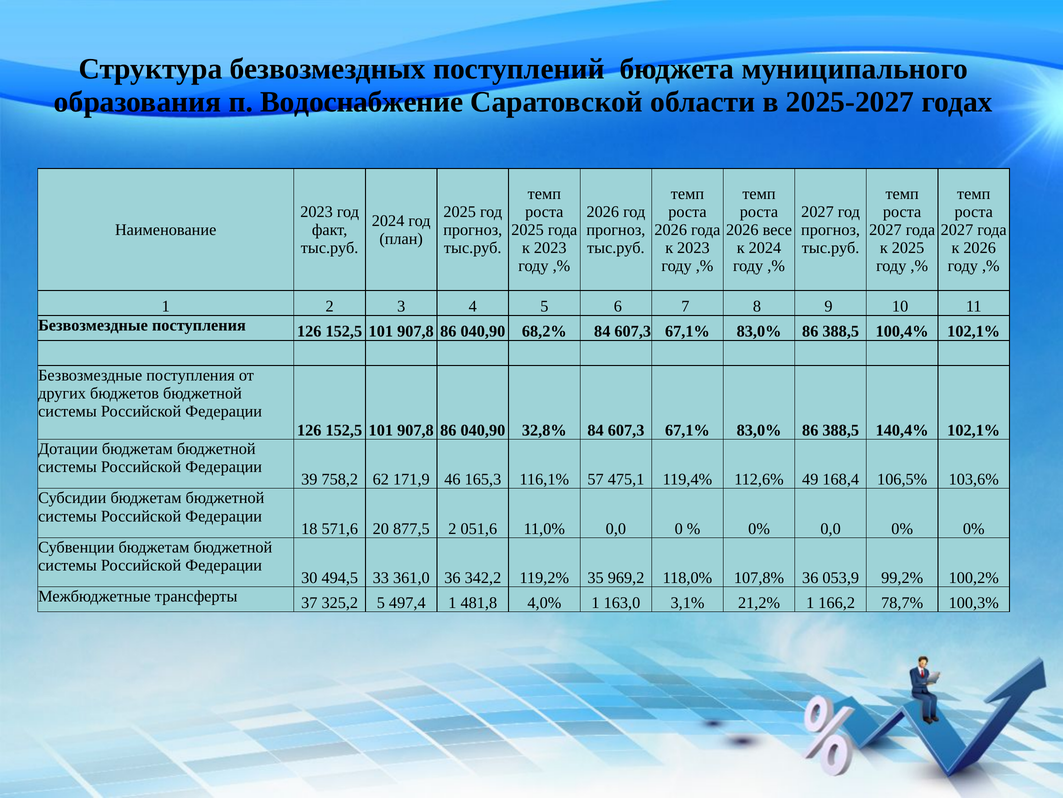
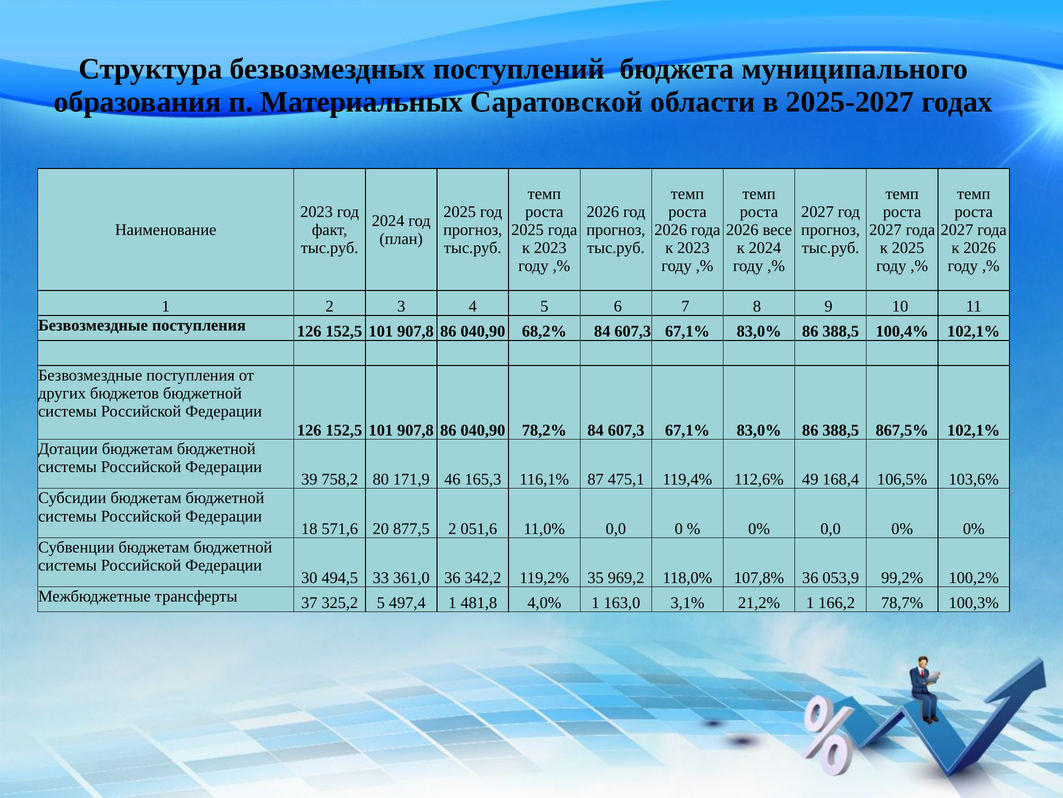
Водоснабжение: Водоснабжение -> Материальных
32,8%: 32,8% -> 78,2%
140,4%: 140,4% -> 867,5%
62: 62 -> 80
57: 57 -> 87
